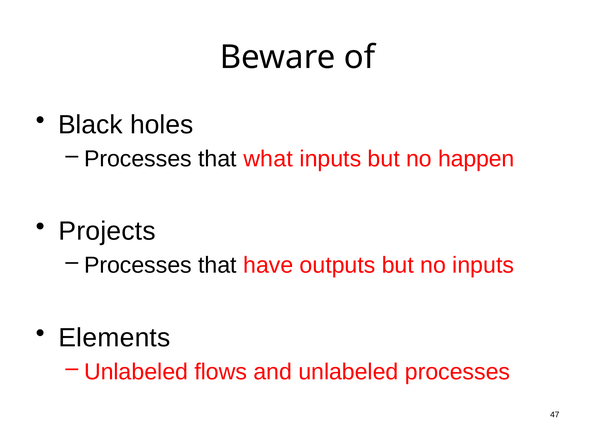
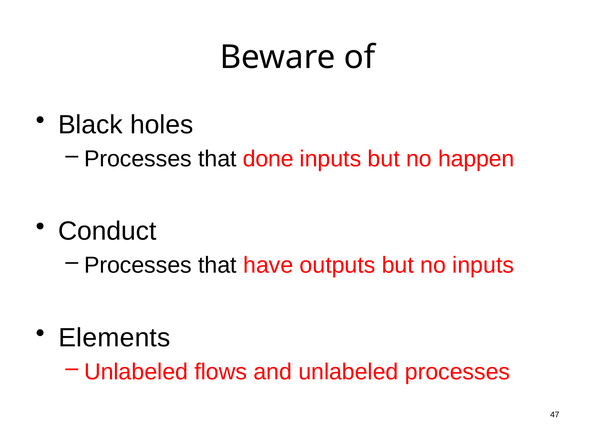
what: what -> done
Projects: Projects -> Conduct
